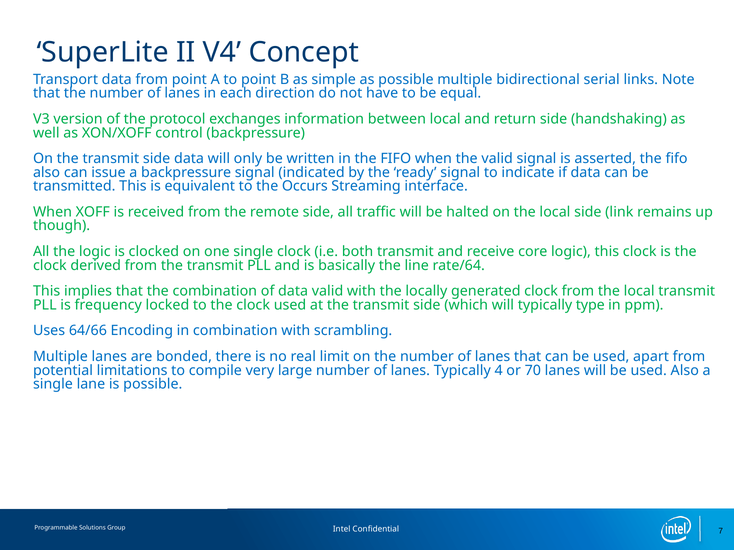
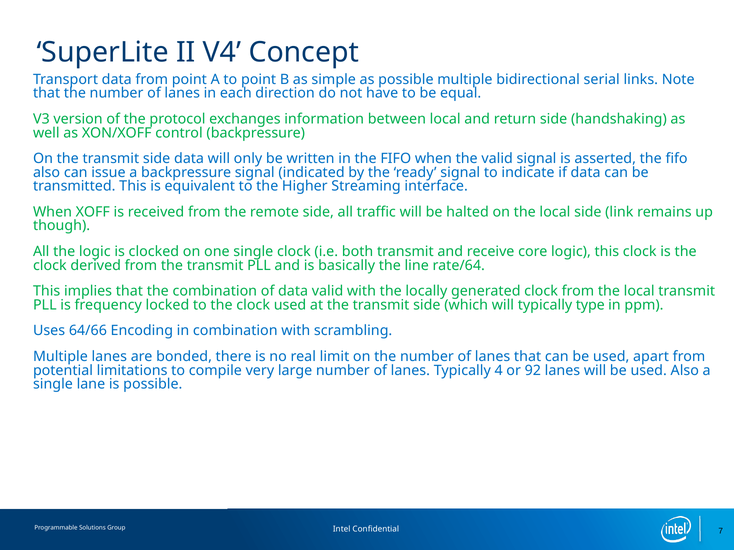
Occurs: Occurs -> Higher
70: 70 -> 92
